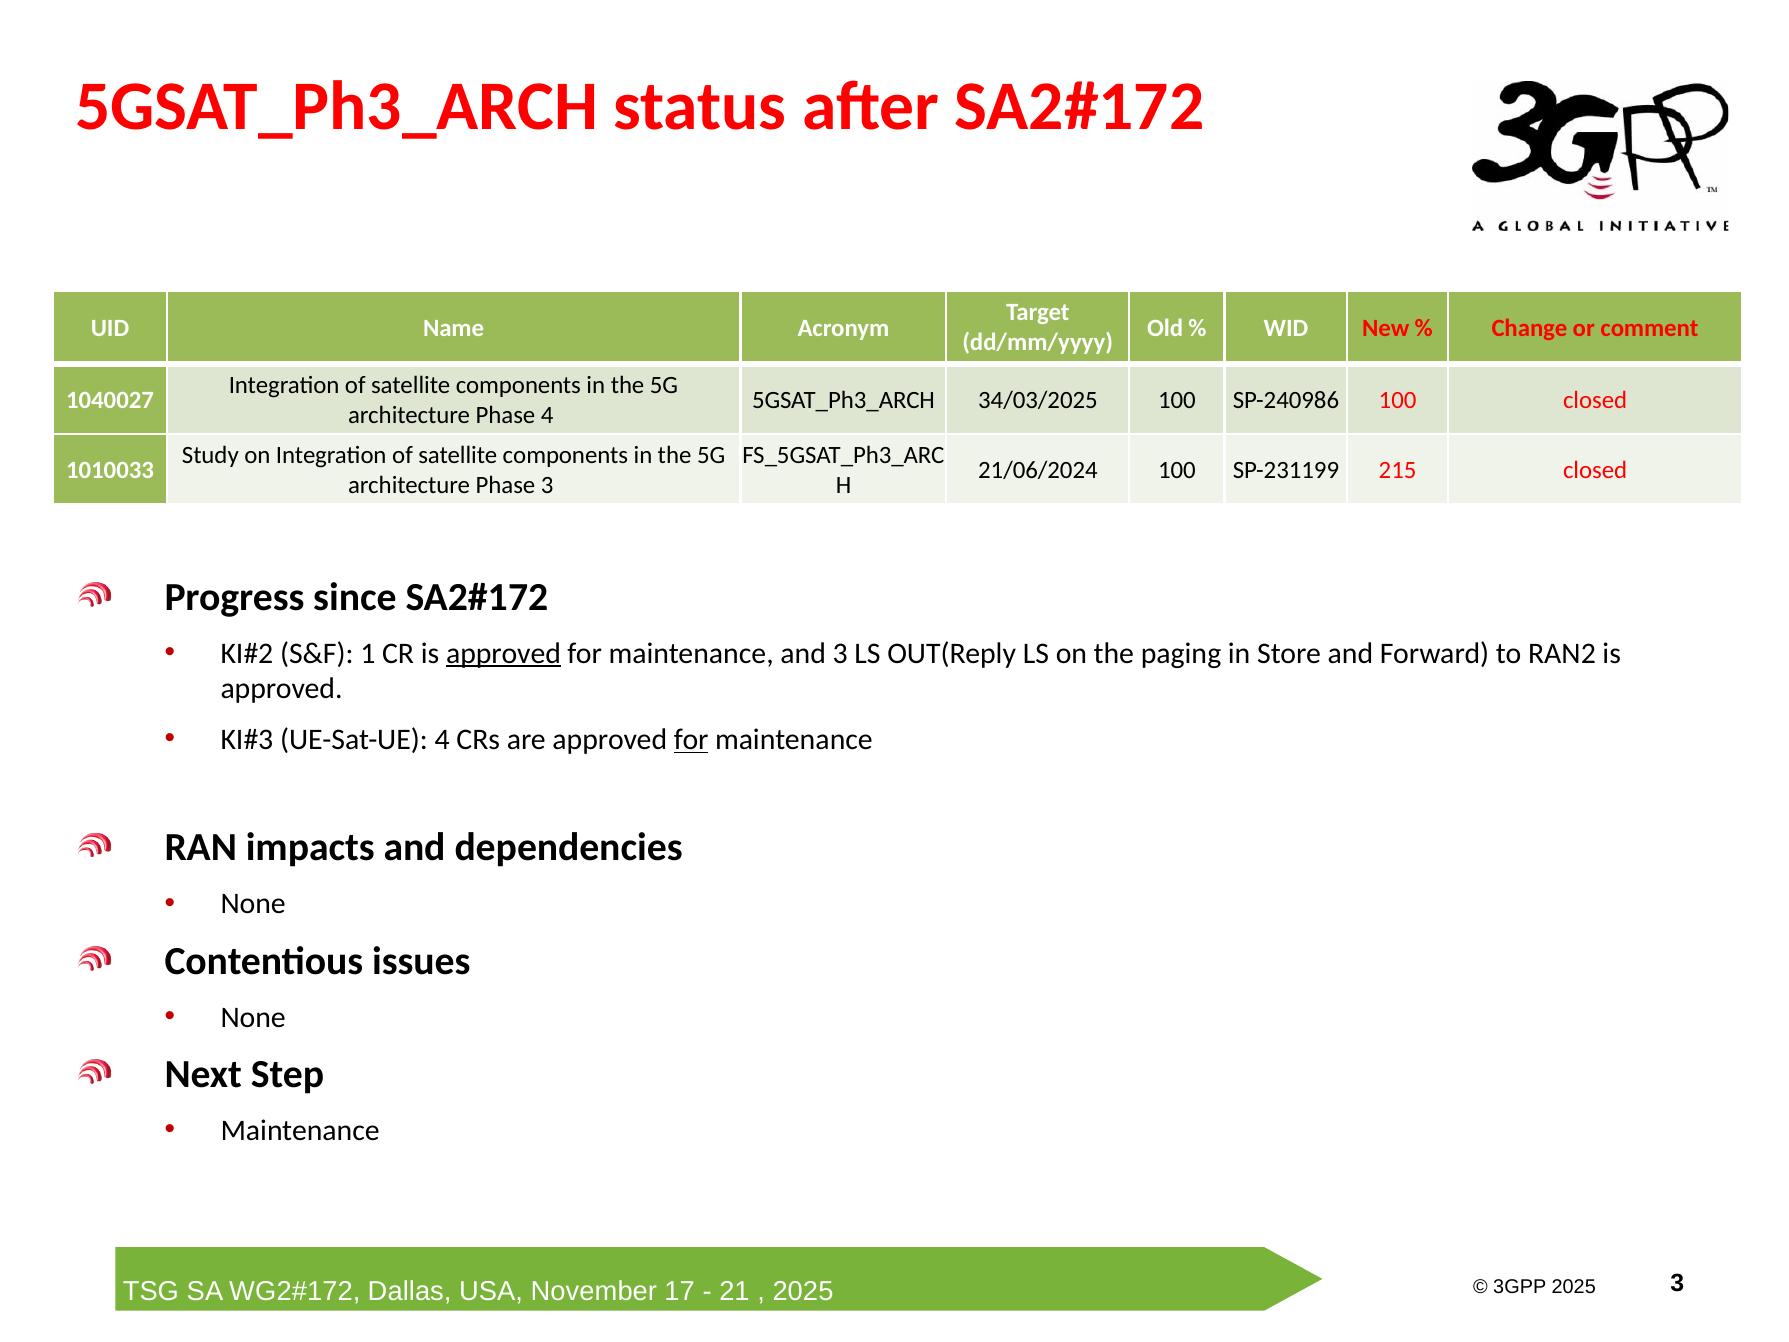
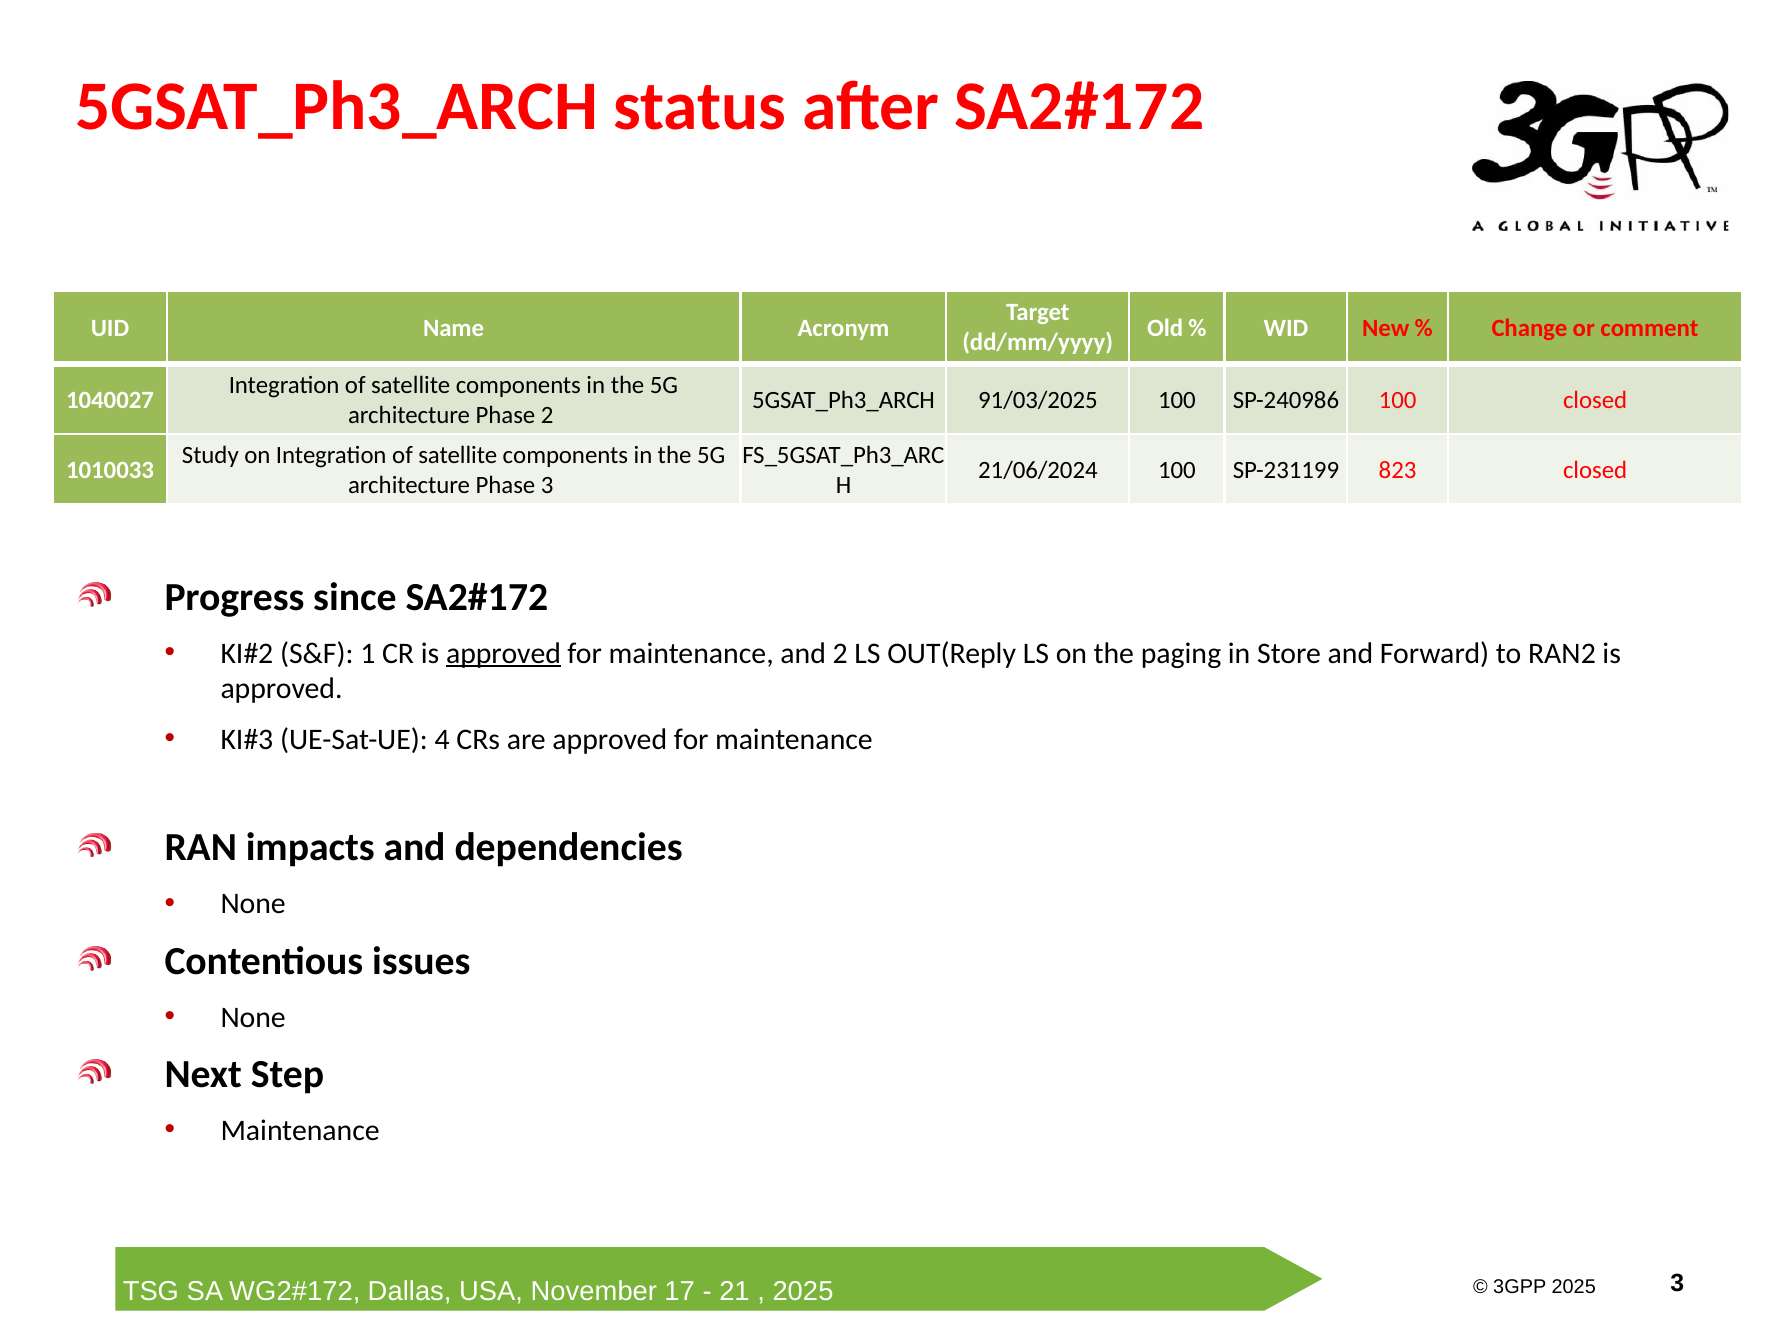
34/03/2025: 34/03/2025 -> 91/03/2025
Phase 4: 4 -> 2
215: 215 -> 823
and 3: 3 -> 2
for at (691, 740) underline: present -> none
